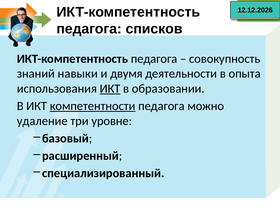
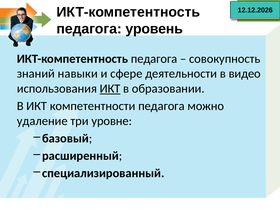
списков: списков -> уровень
двумя: двумя -> сфере
опыта: опыта -> видео
компетентности underline: present -> none
